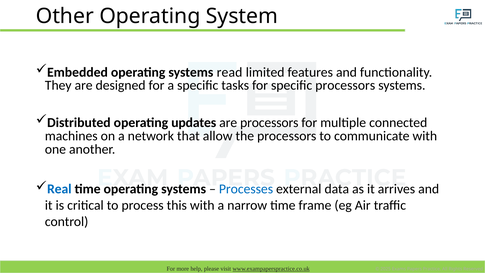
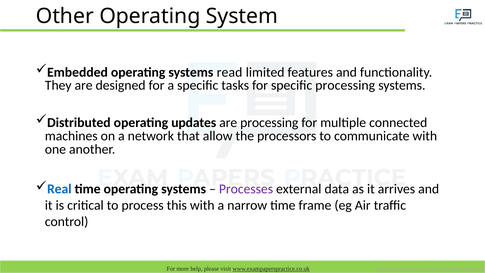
specific processors: processors -> processing
are processors: processors -> processing
Processes colour: blue -> purple
